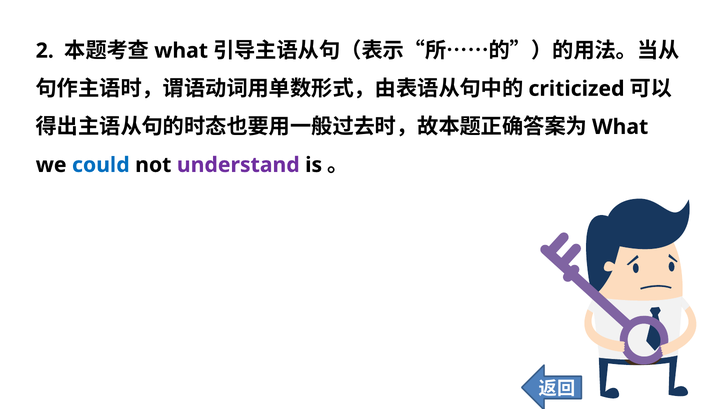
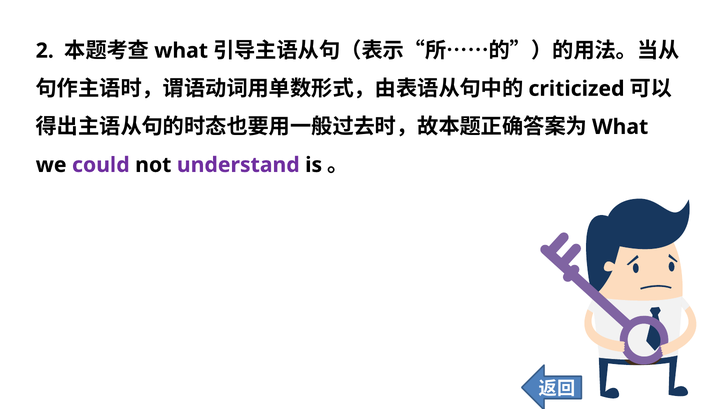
could colour: blue -> purple
